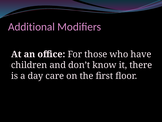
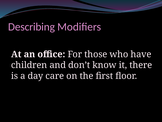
Additional: Additional -> Describing
